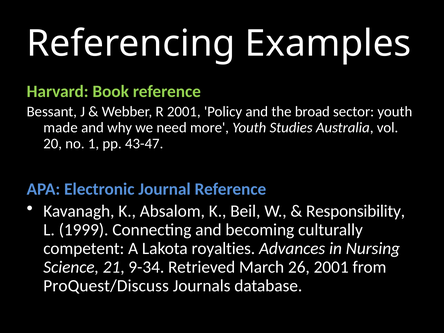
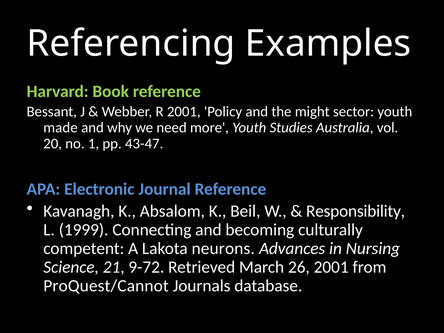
broad: broad -> might
royalties: royalties -> neurons
9-34: 9-34 -> 9-72
ProQuest/Discuss: ProQuest/Discuss -> ProQuest/Cannot
